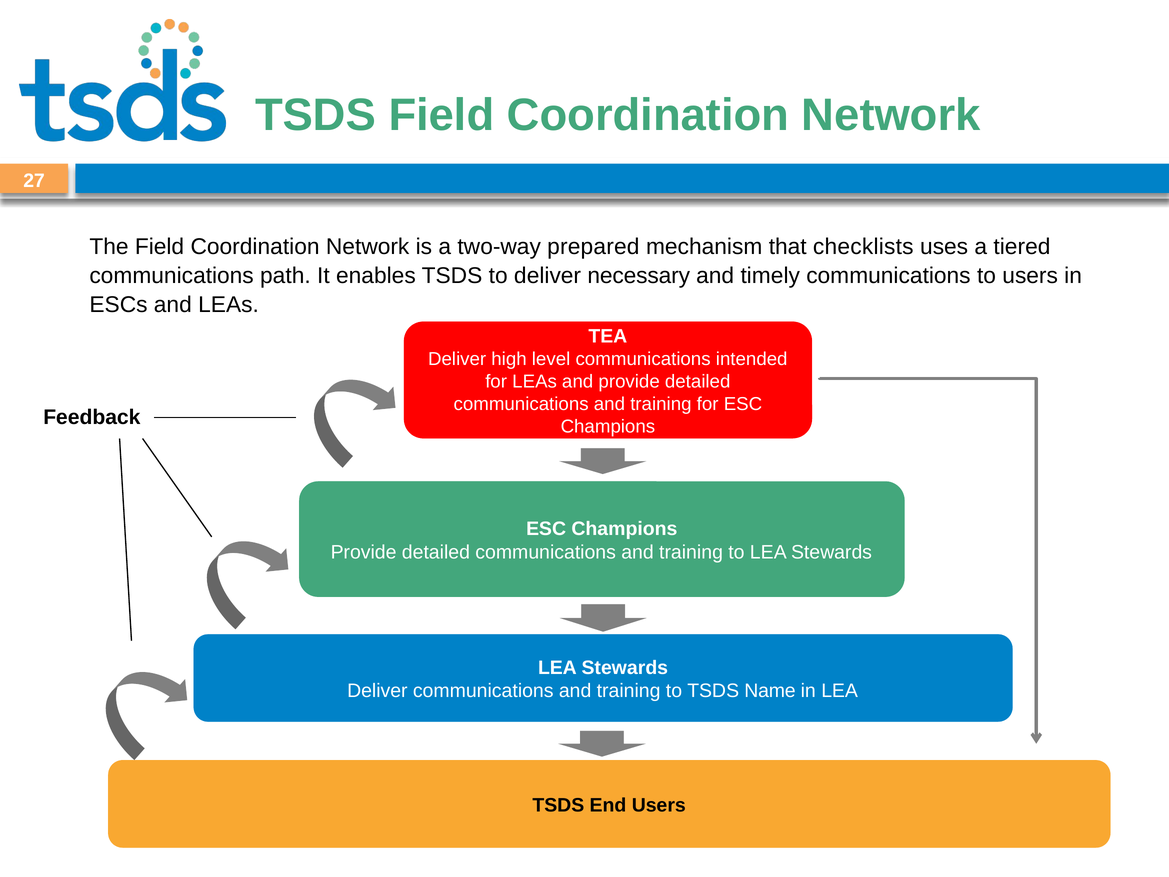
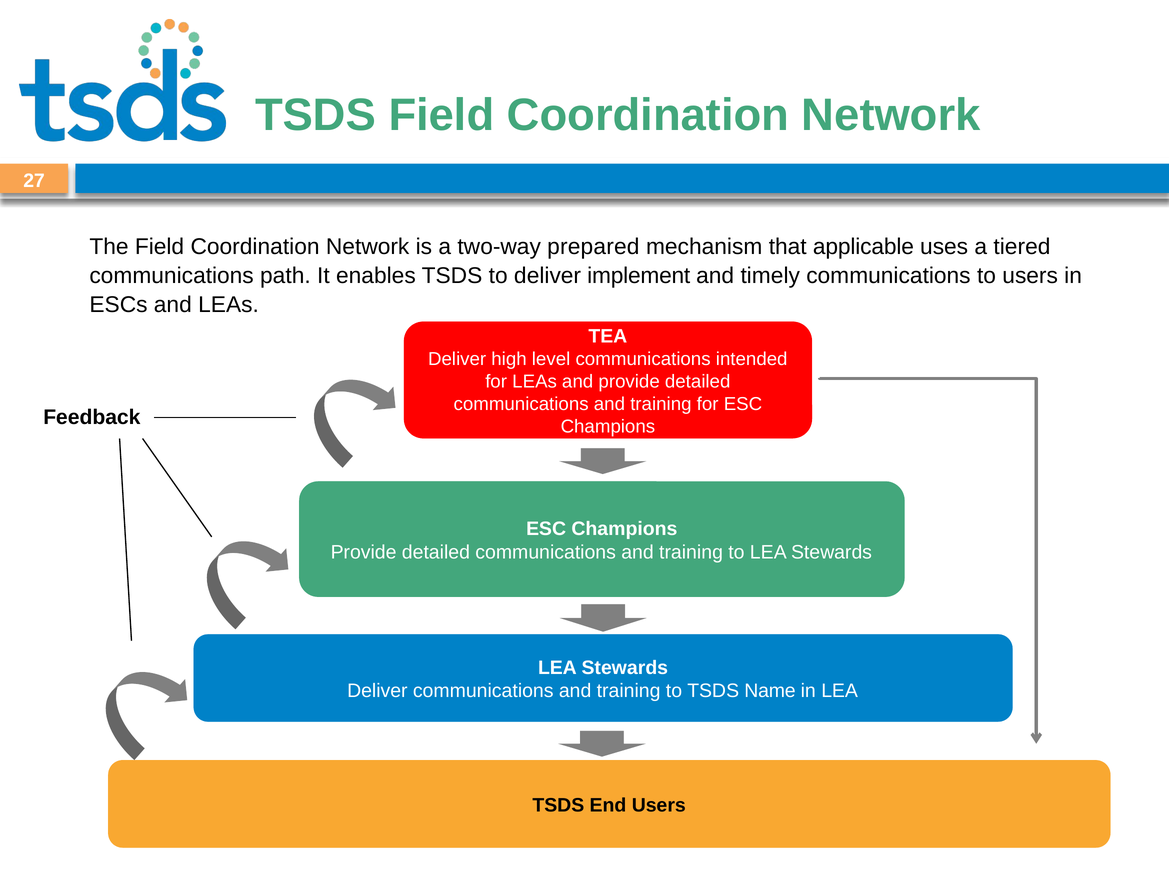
checklists: checklists -> applicable
necessary: necessary -> implement
